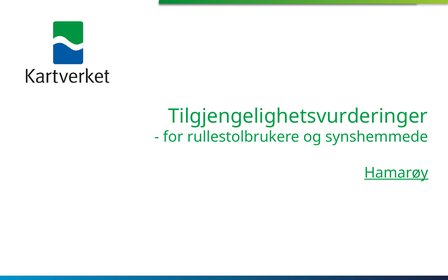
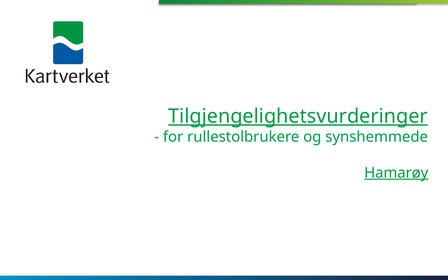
Tilgjengelighetsvurderinger underline: none -> present
